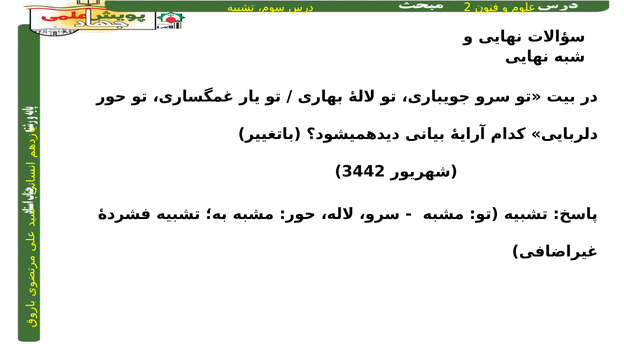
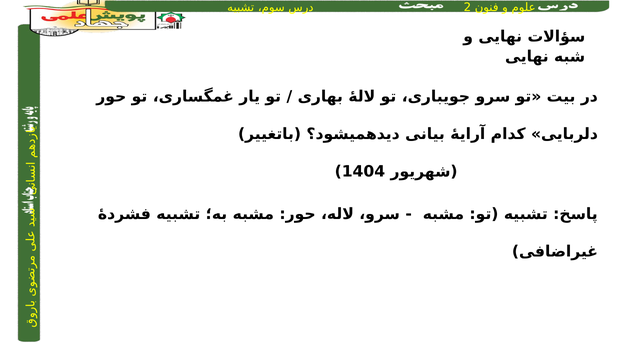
3442: 3442 -> 1404
